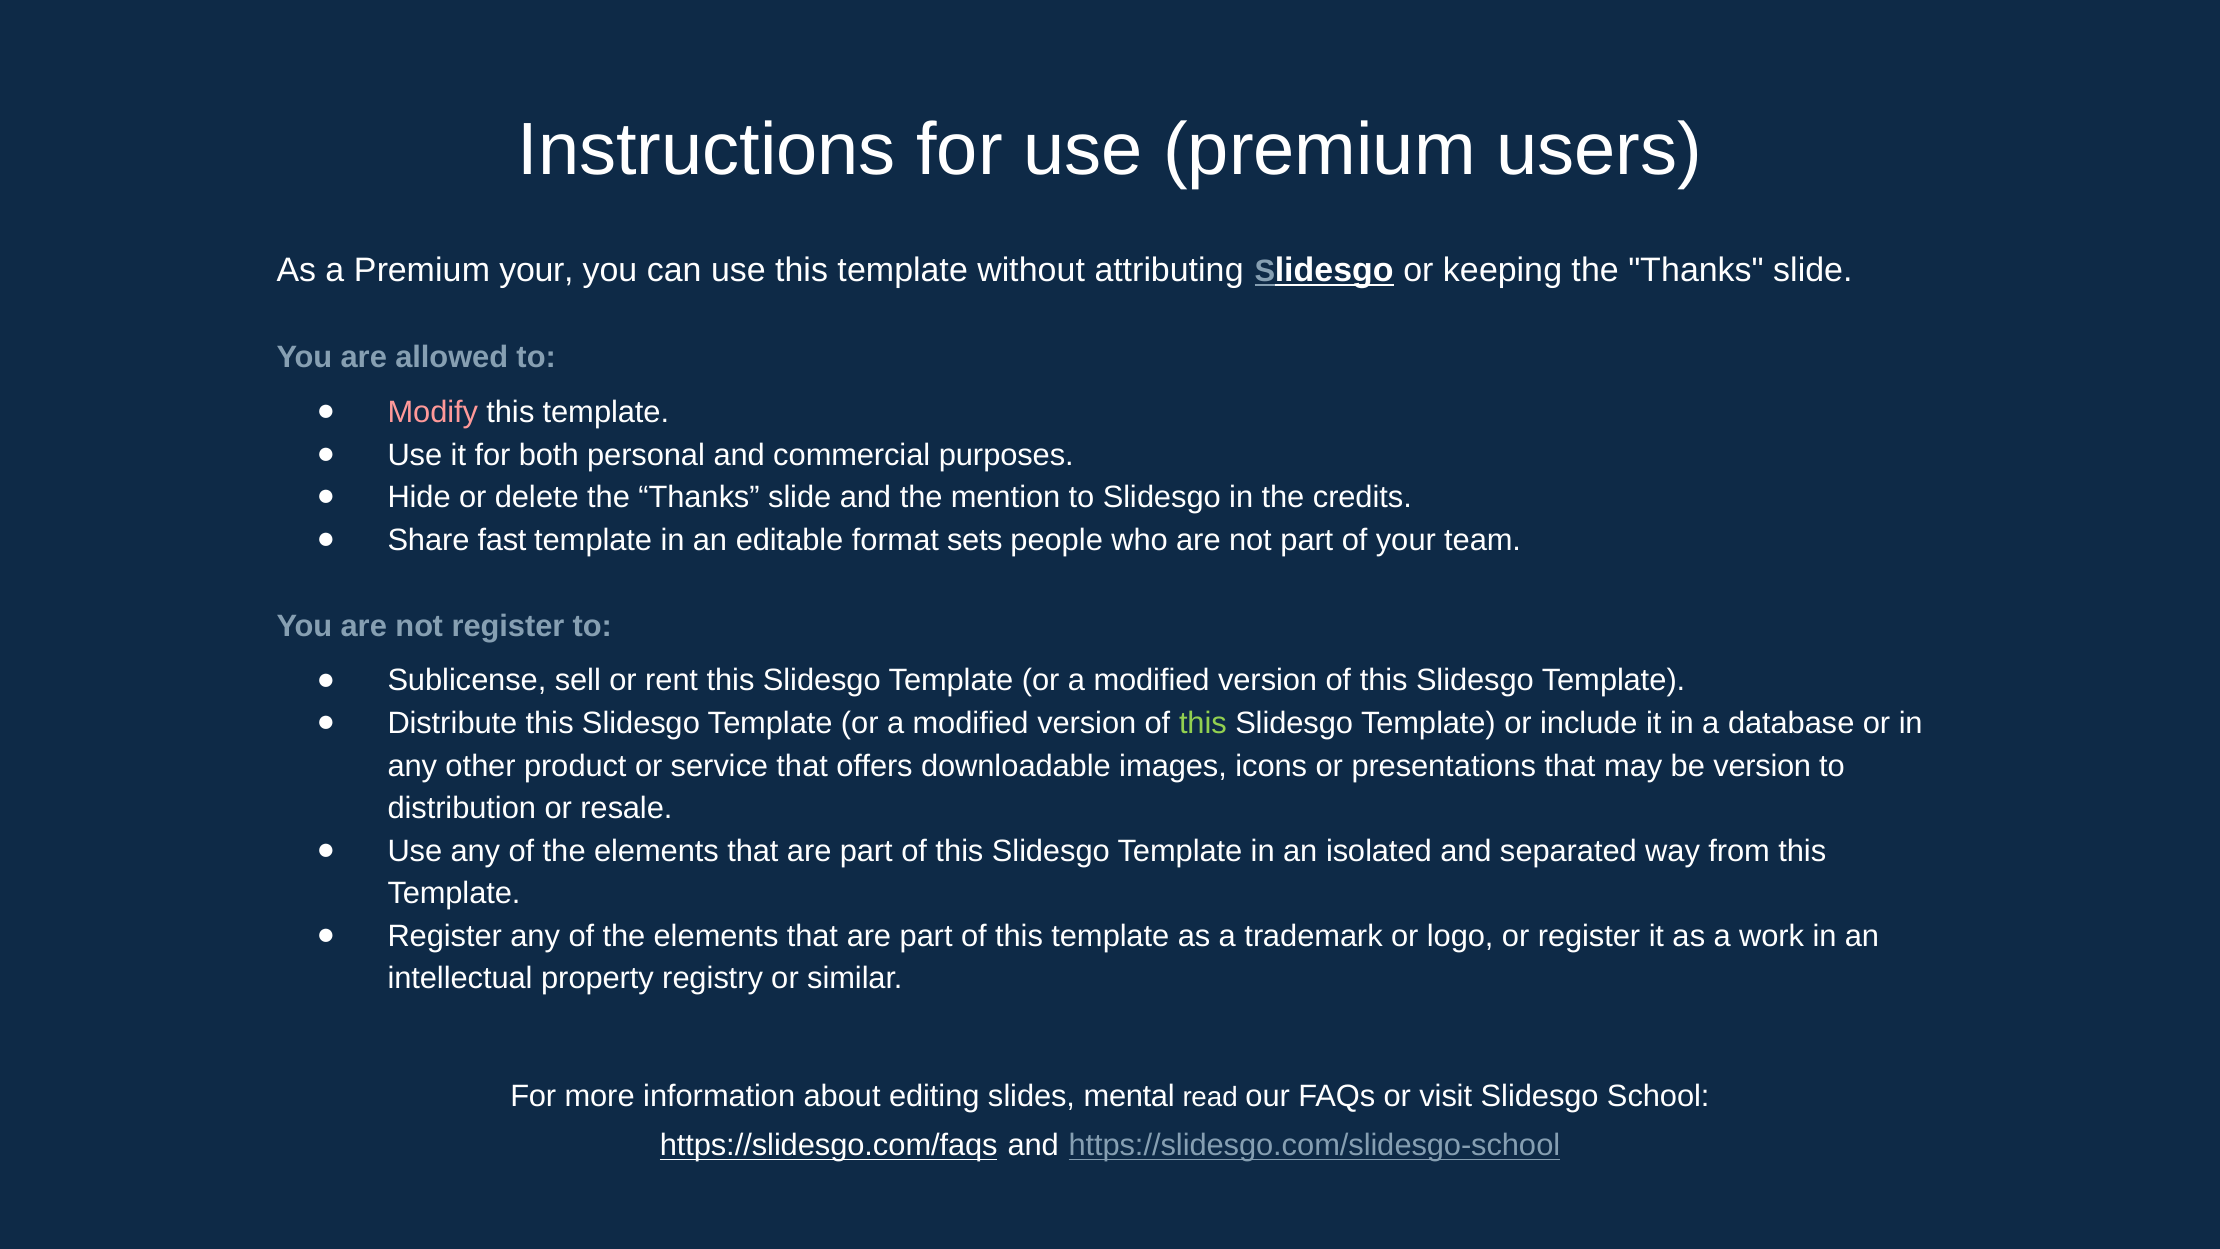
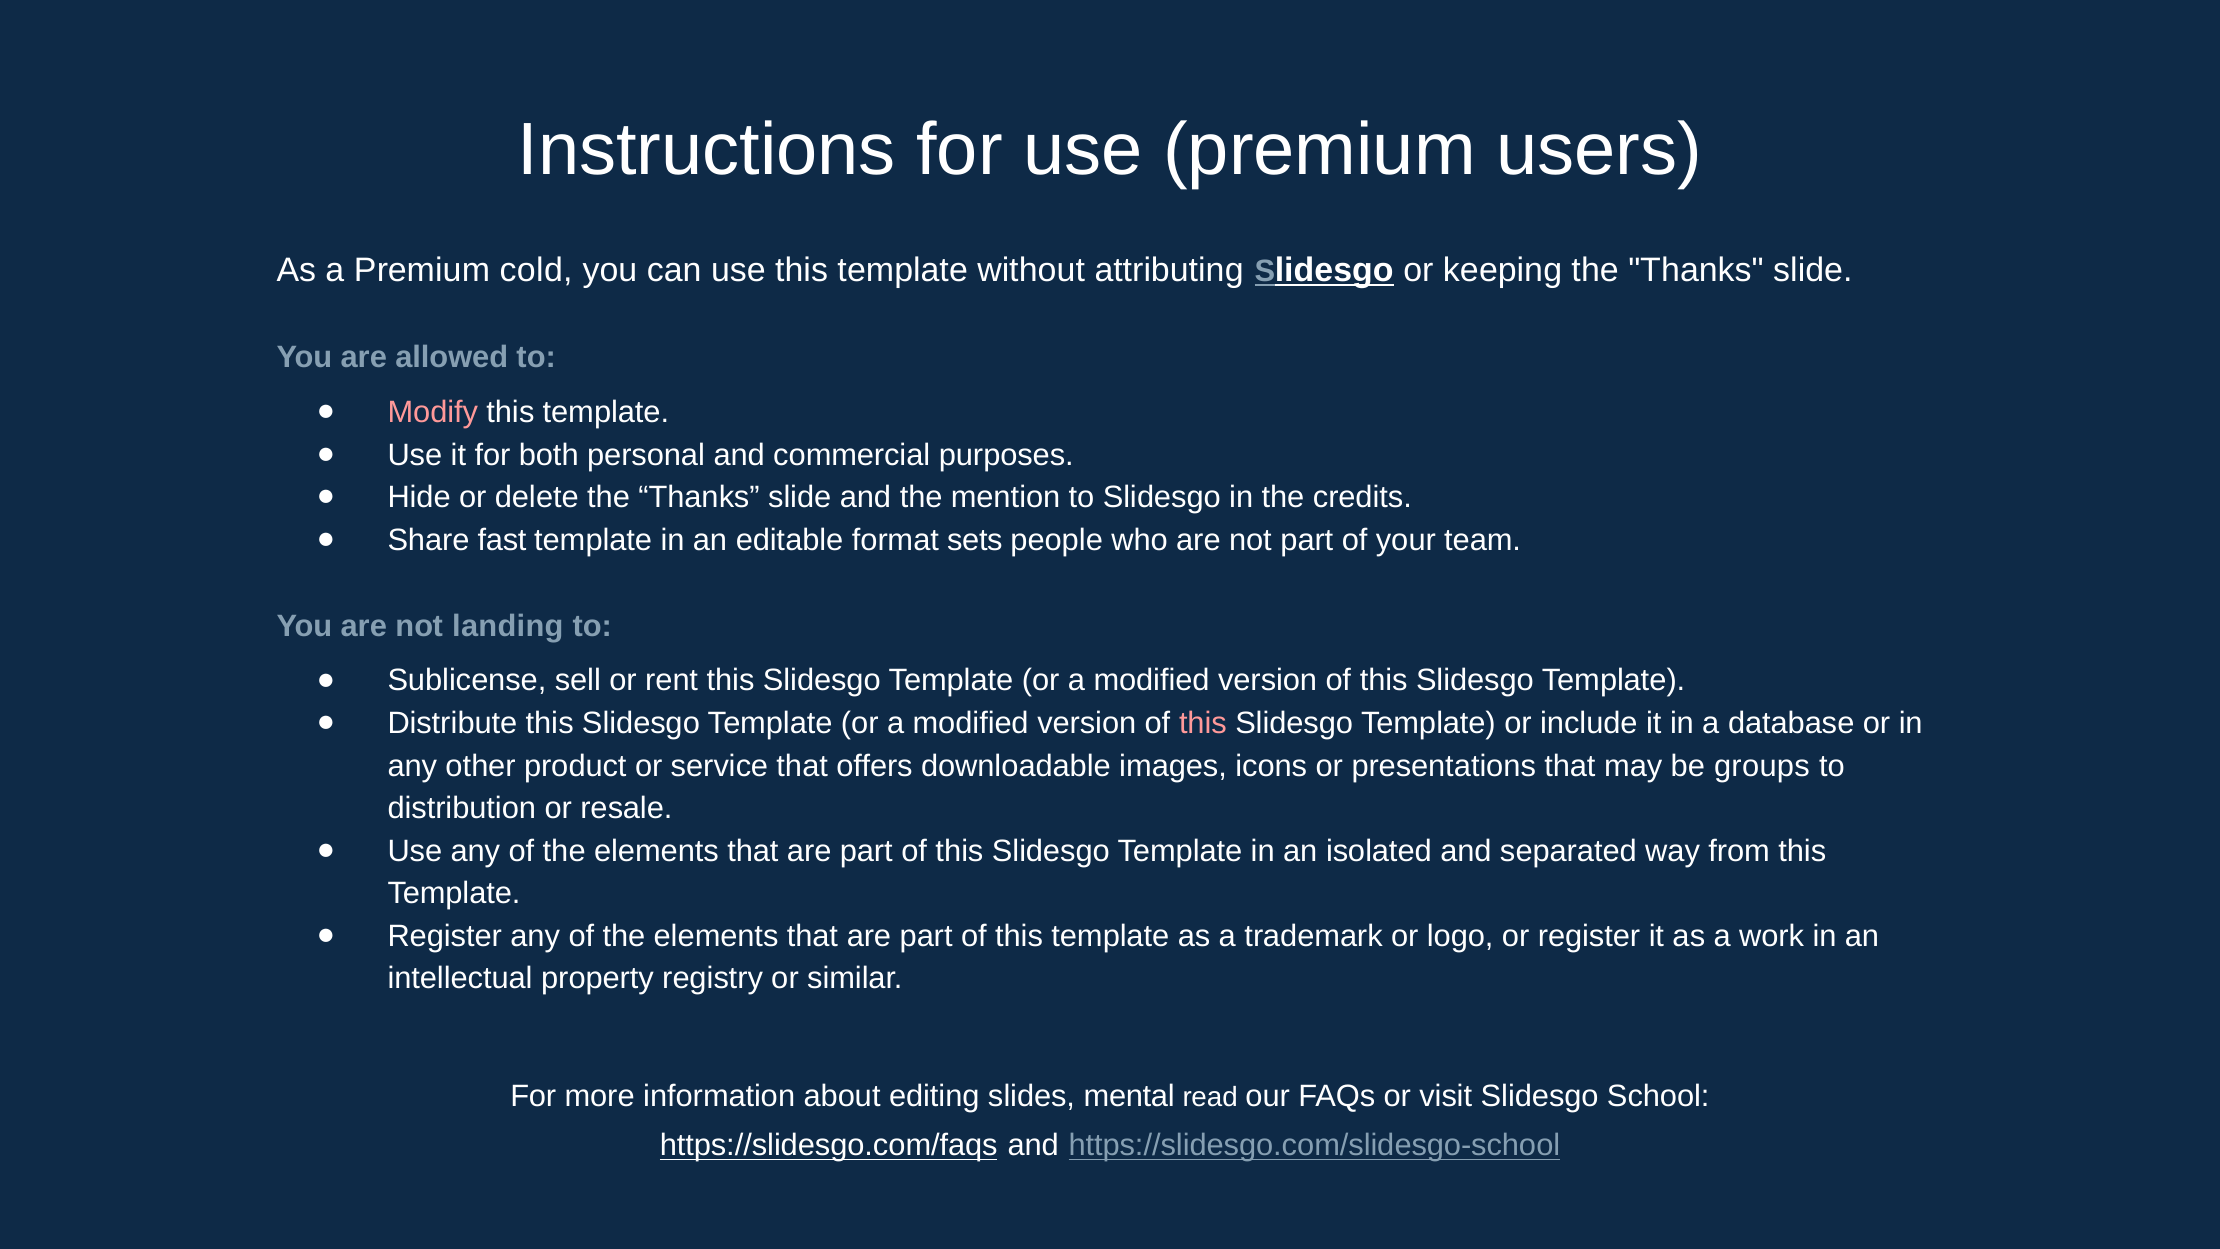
Premium your: your -> cold
not register: register -> landing
this at (1203, 723) colour: light green -> pink
be version: version -> groups
